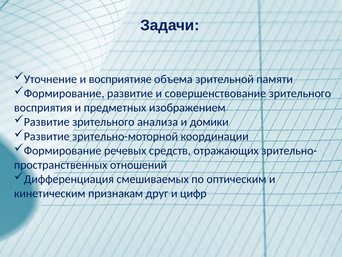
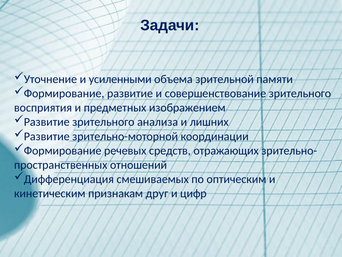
восприятияе: восприятияе -> усиленными
домики: домики -> лишних
